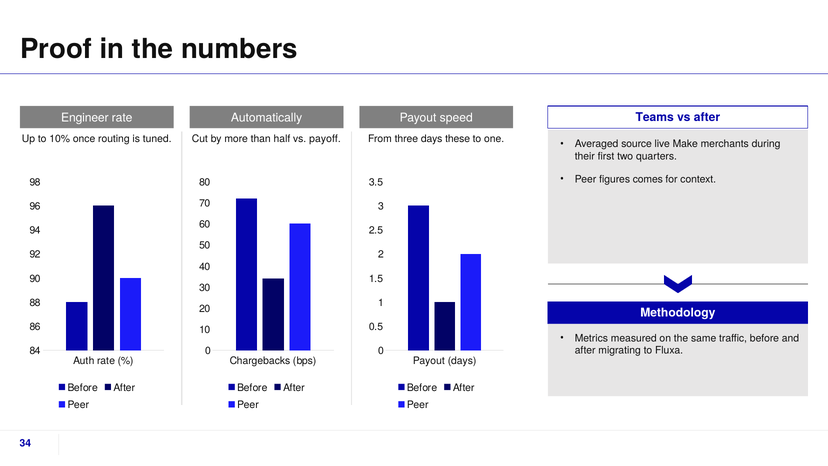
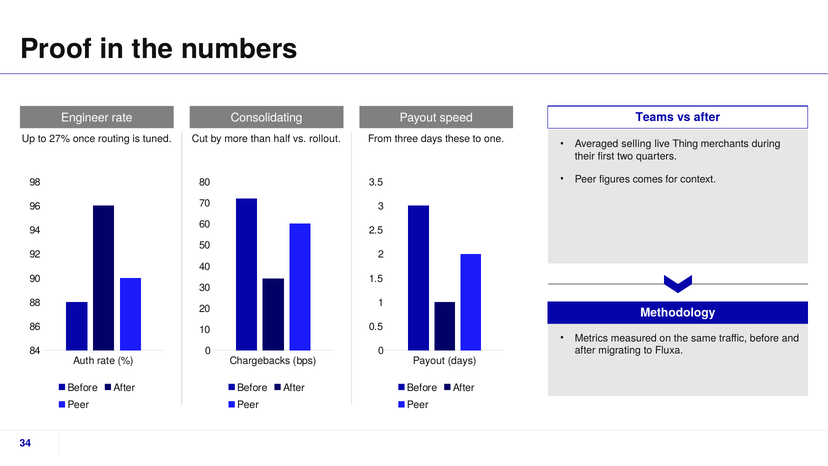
Automatically: Automatically -> Consolidating
10%: 10% -> 27%
payoff: payoff -> rollout
source: source -> selling
Make: Make -> Thing
